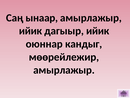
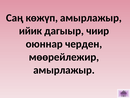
ынаар: ынаар -> кѳжүп
дагыыр ийик: ийик -> чиир
кандыг: кандыг -> черден
